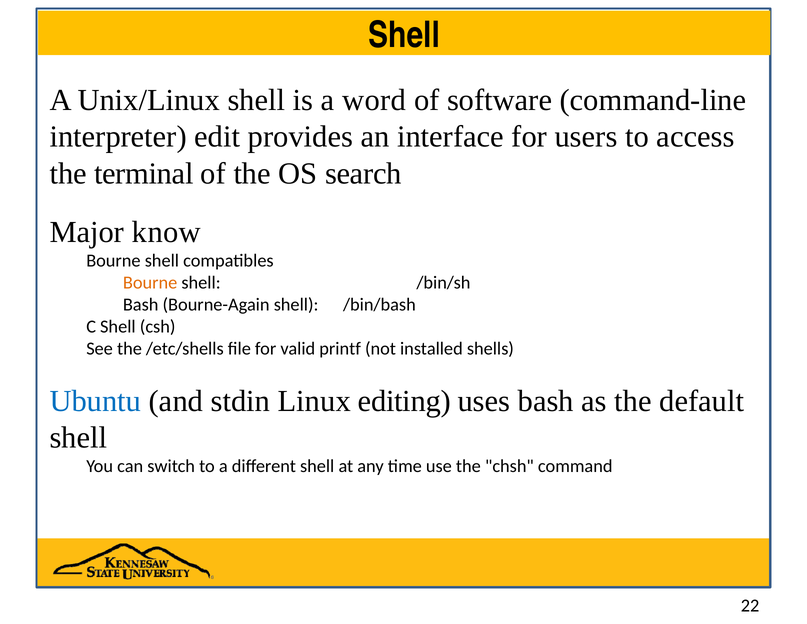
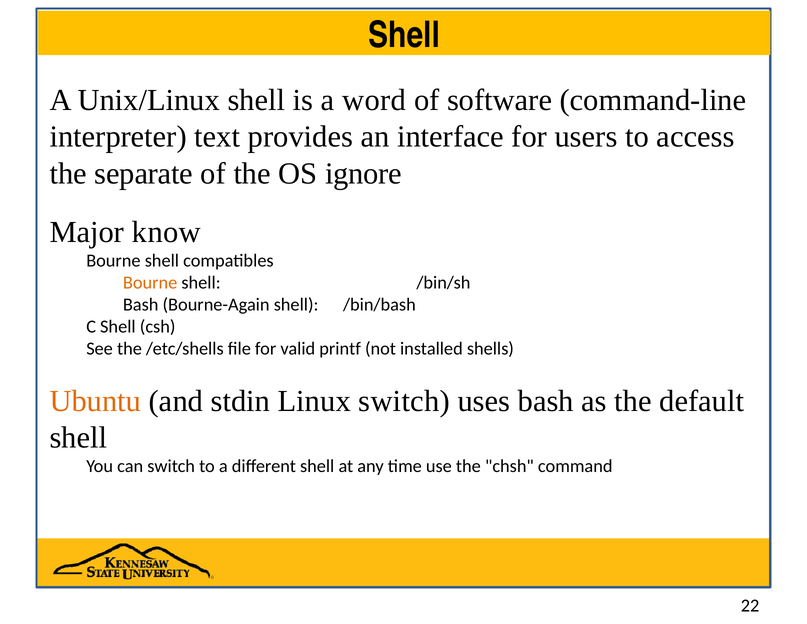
edit: edit -> text
terminal: terminal -> separate
search: search -> ignore
Ubuntu colour: blue -> orange
Linux editing: editing -> switch
